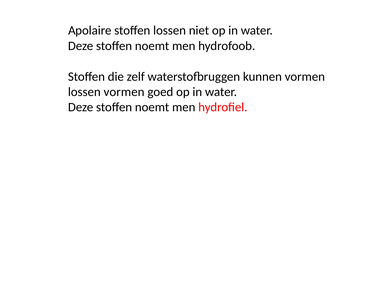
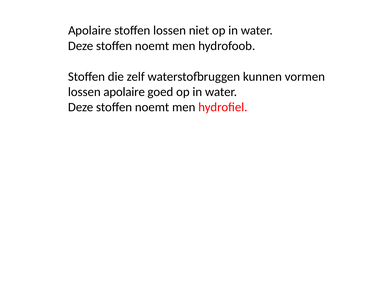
lossen vormen: vormen -> apolaire
